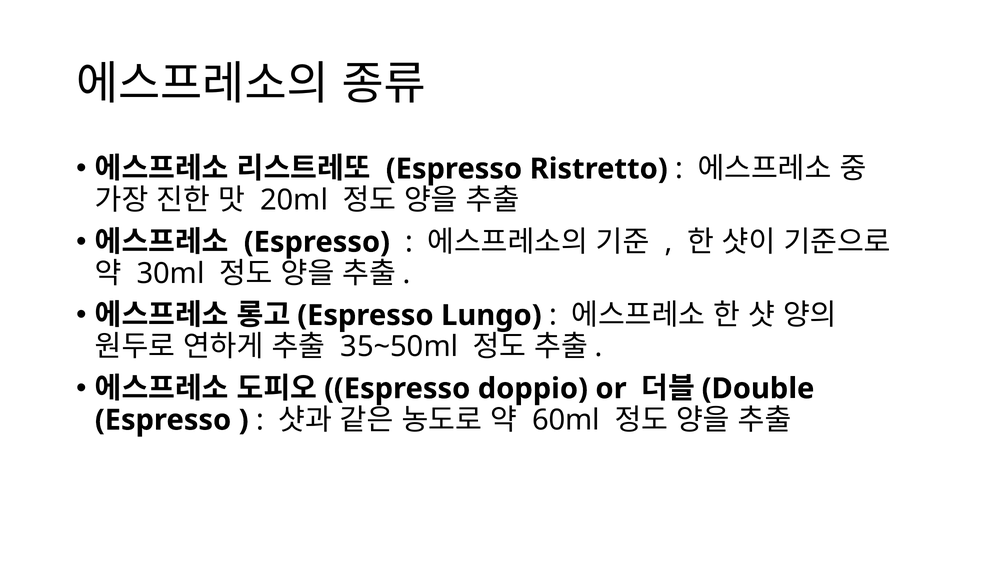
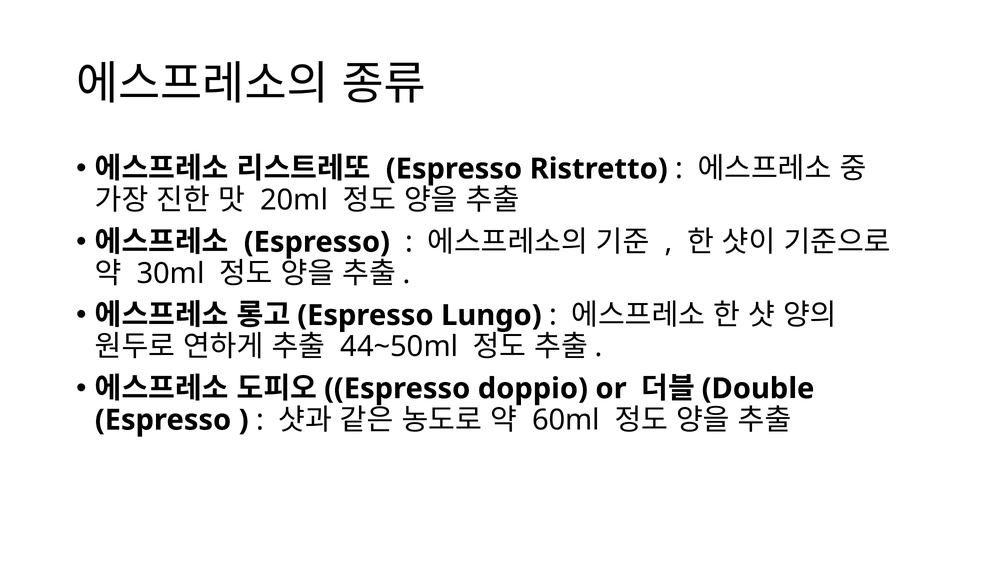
35~50ml: 35~50ml -> 44~50ml
